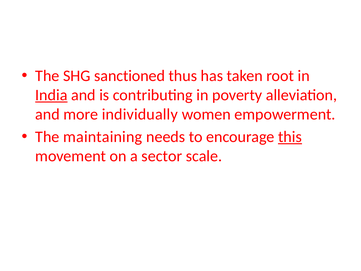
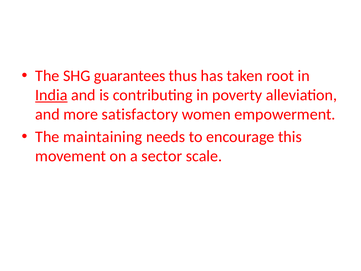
sanctioned: sanctioned -> guarantees
individually: individually -> satisfactory
this underline: present -> none
